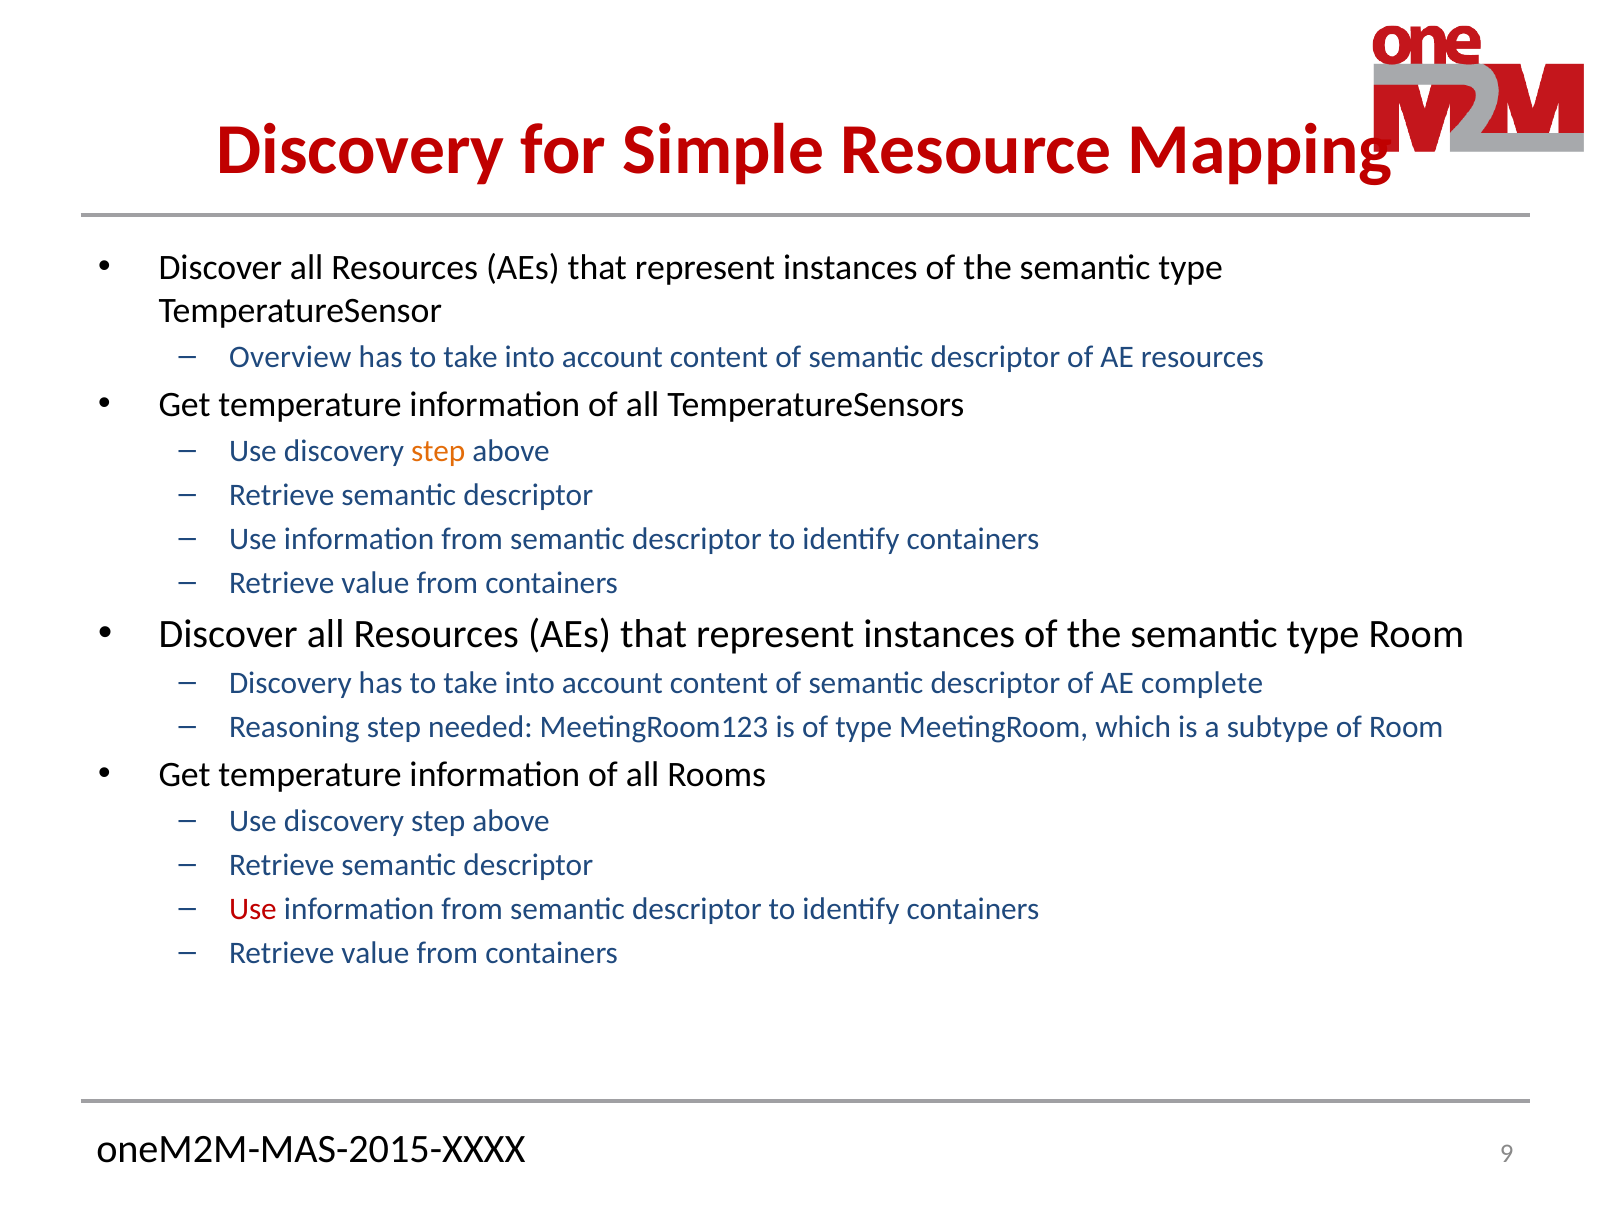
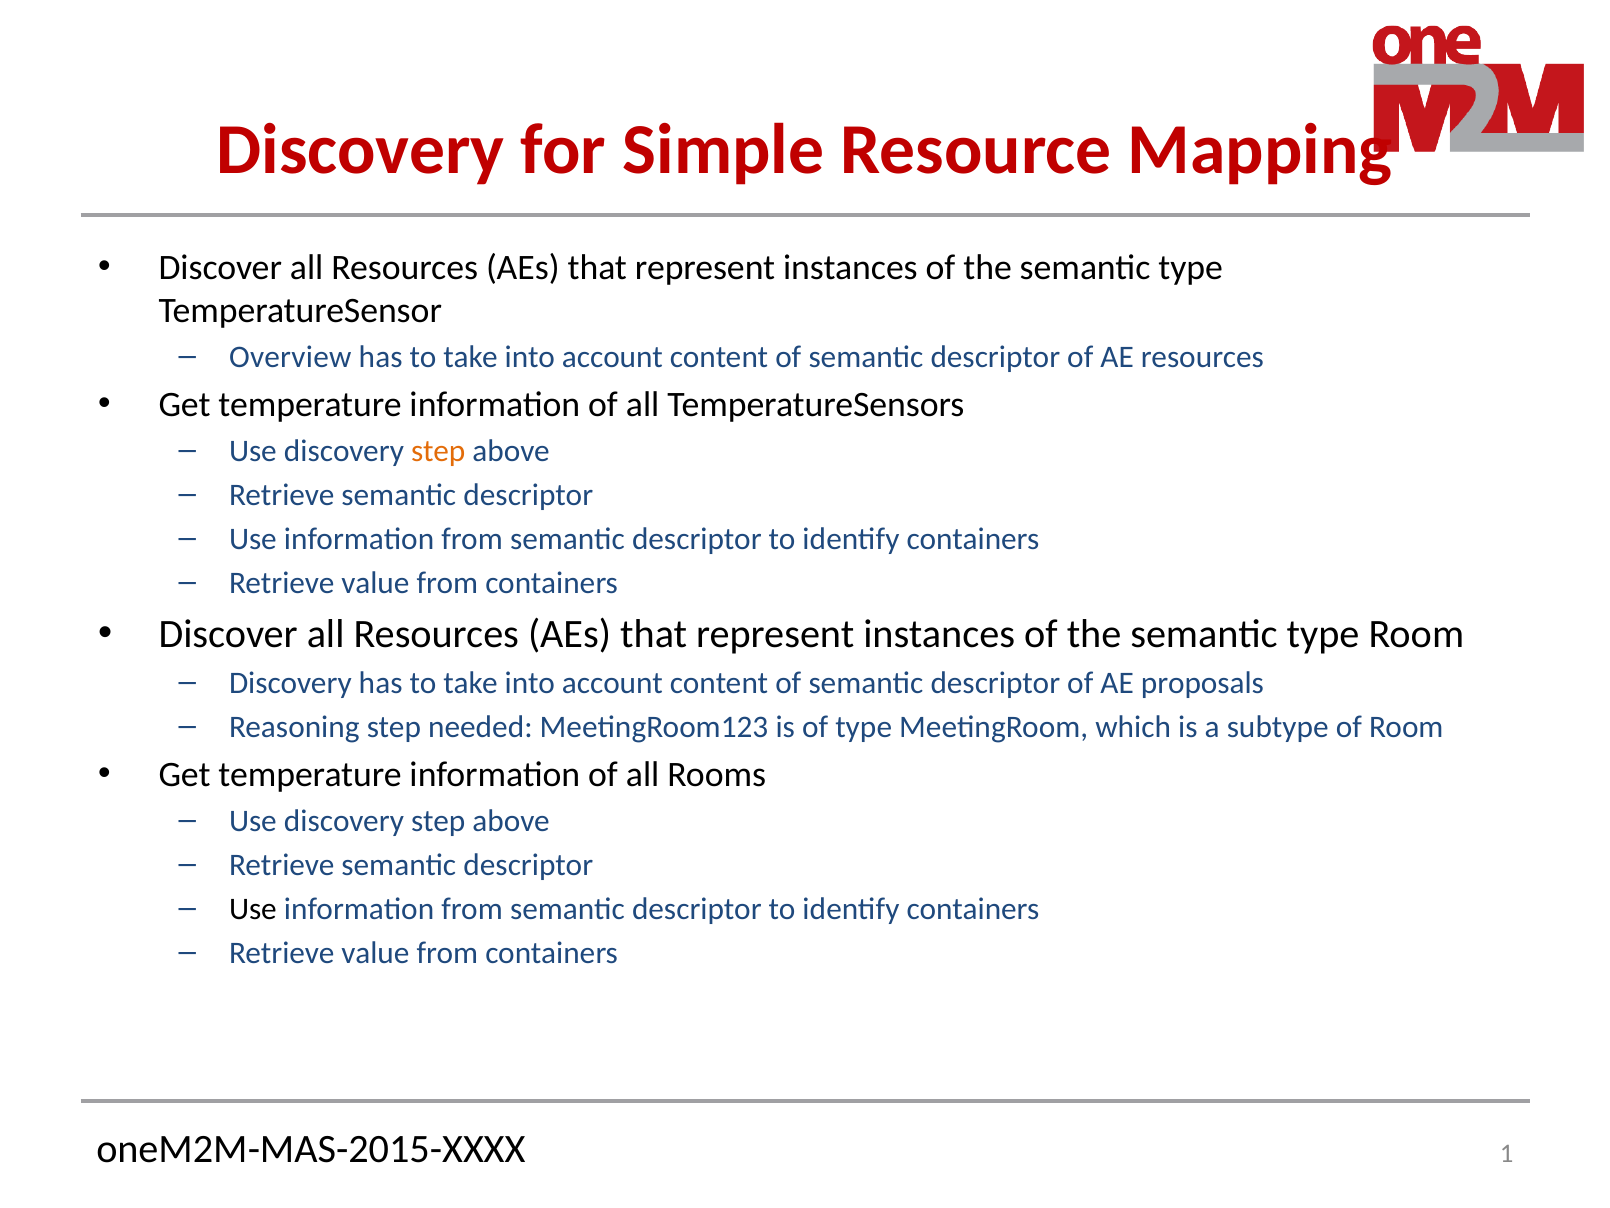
complete: complete -> proposals
Use at (253, 909) colour: red -> black
9: 9 -> 1
